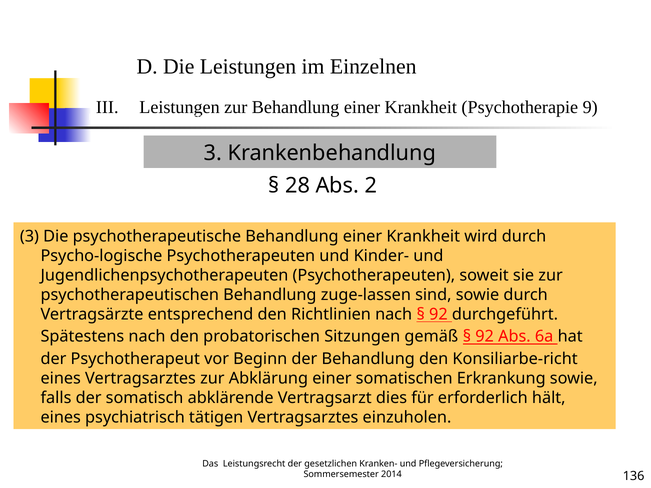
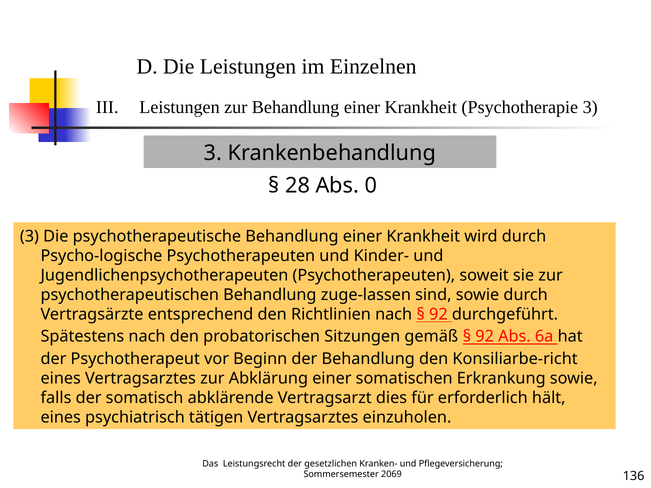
Psychotherapie 9: 9 -> 3
Abs 2: 2 -> 0
2014: 2014 -> 2069
